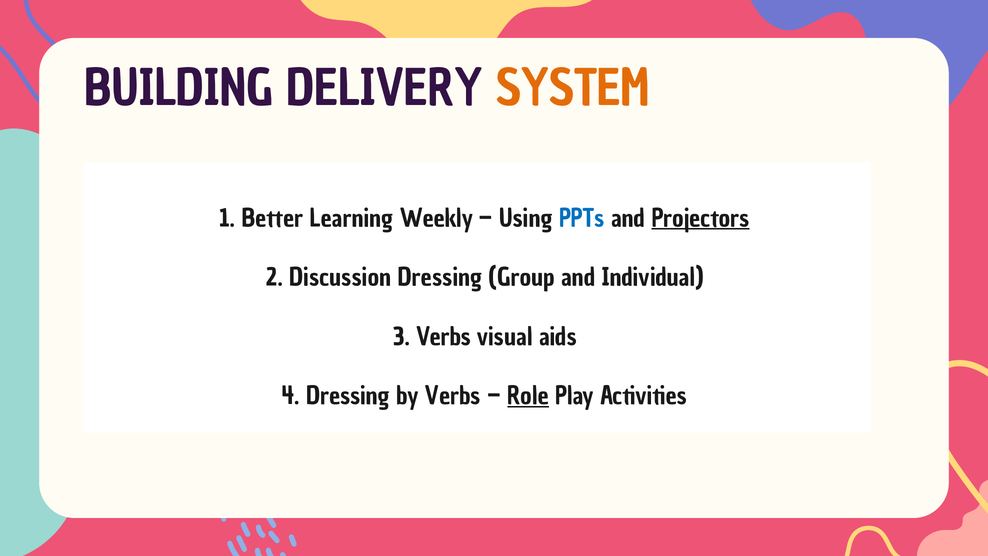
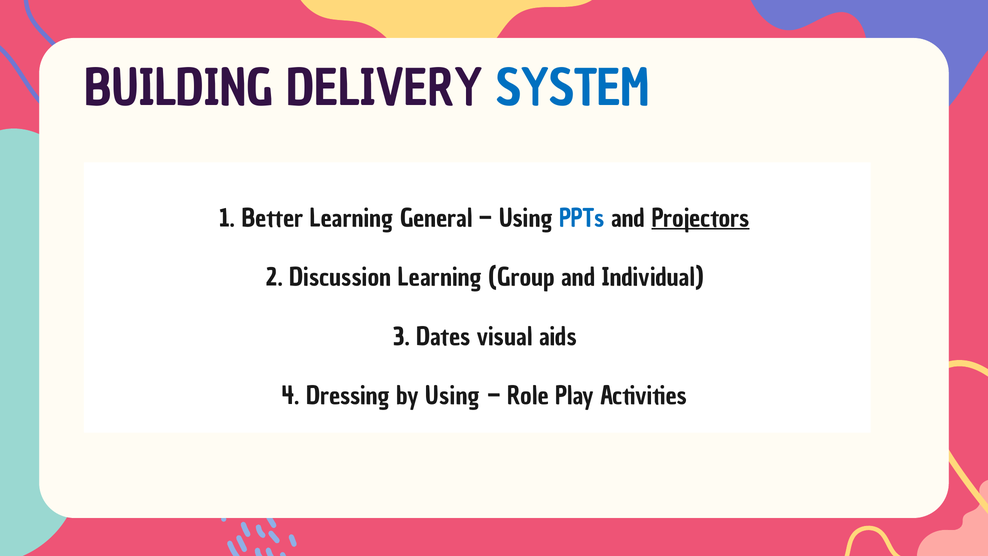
SYSTEM colour: orange -> blue
Weekly: Weekly -> General
Discussion Dressing: Dressing -> Learning
3 Verbs: Verbs -> Dates
by Verbs: Verbs -> Using
Role underline: present -> none
